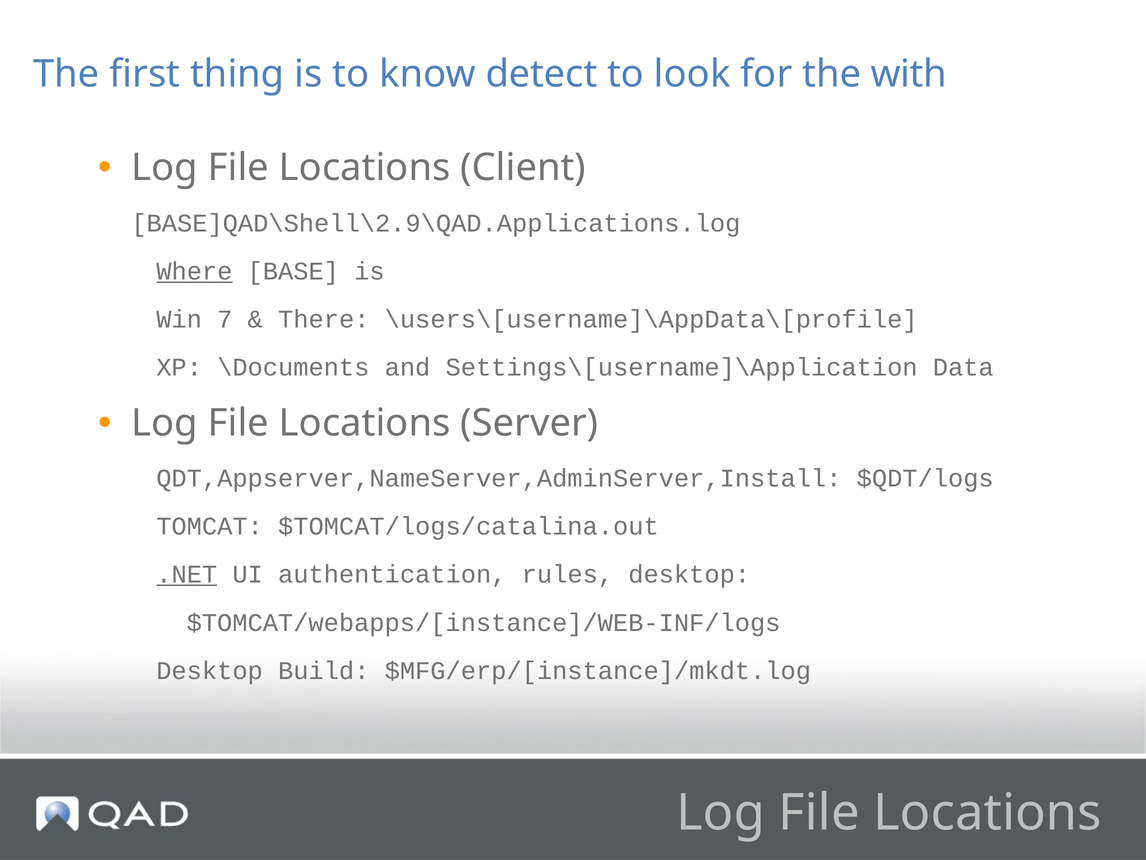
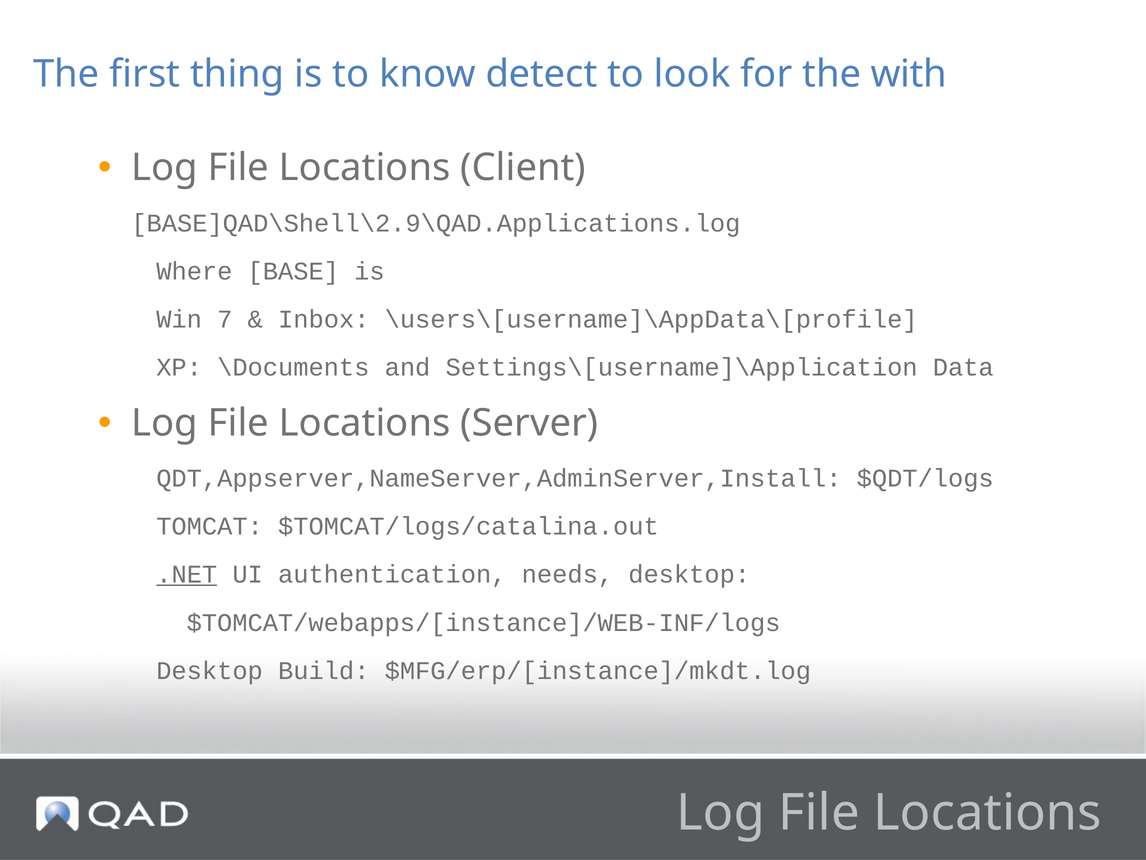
Where underline: present -> none
There: There -> Inbox
rules: rules -> needs
